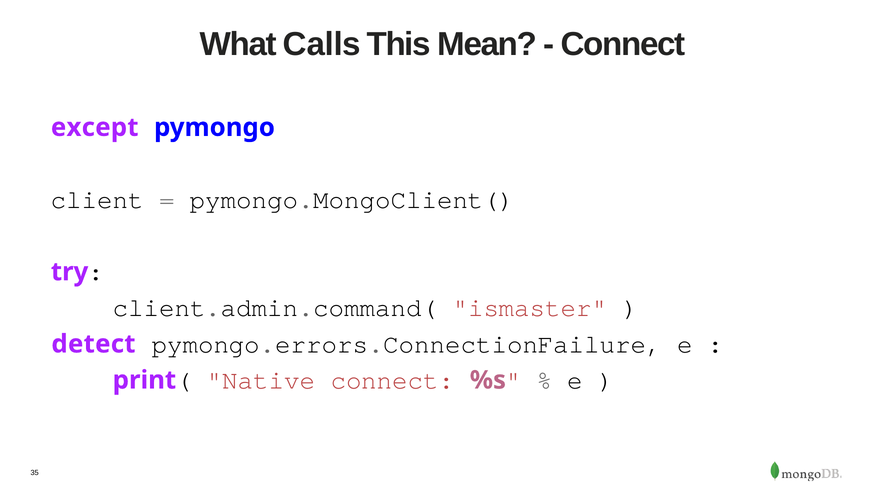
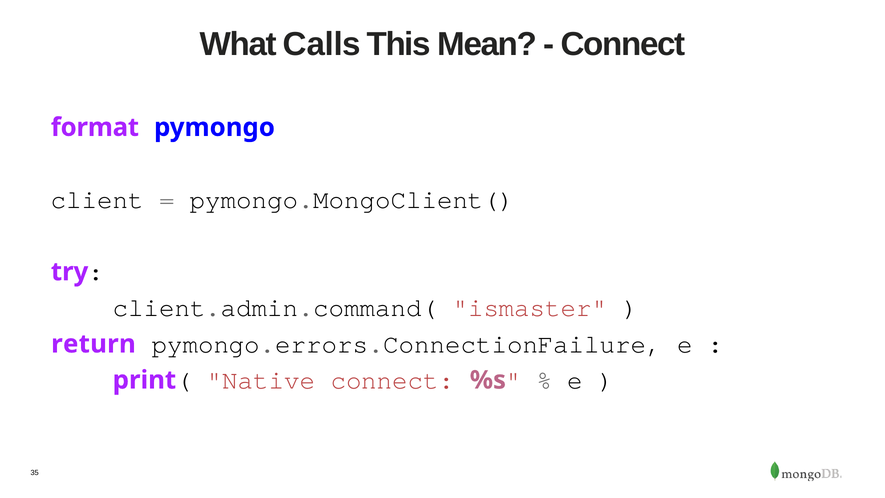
except: except -> format
detect: detect -> return
